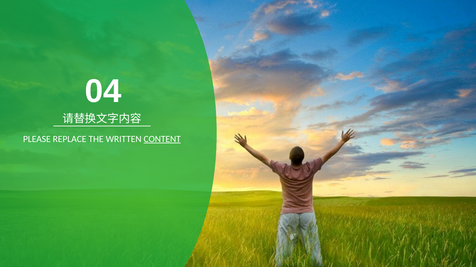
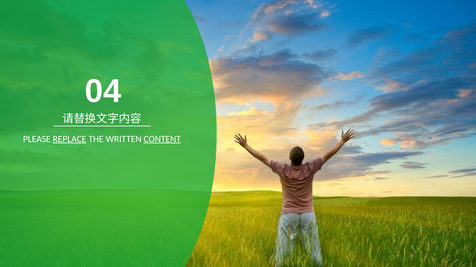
REPLACE underline: none -> present
